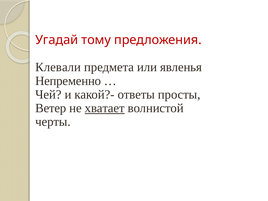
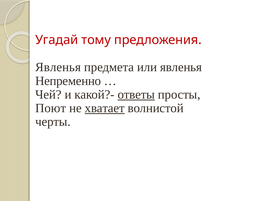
Клевали at (58, 67): Клевали -> Явленья
ответы underline: none -> present
Ветер: Ветер -> Поют
